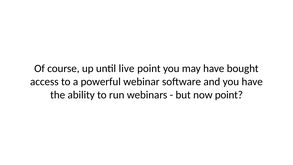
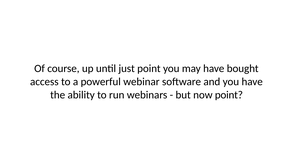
live: live -> just
